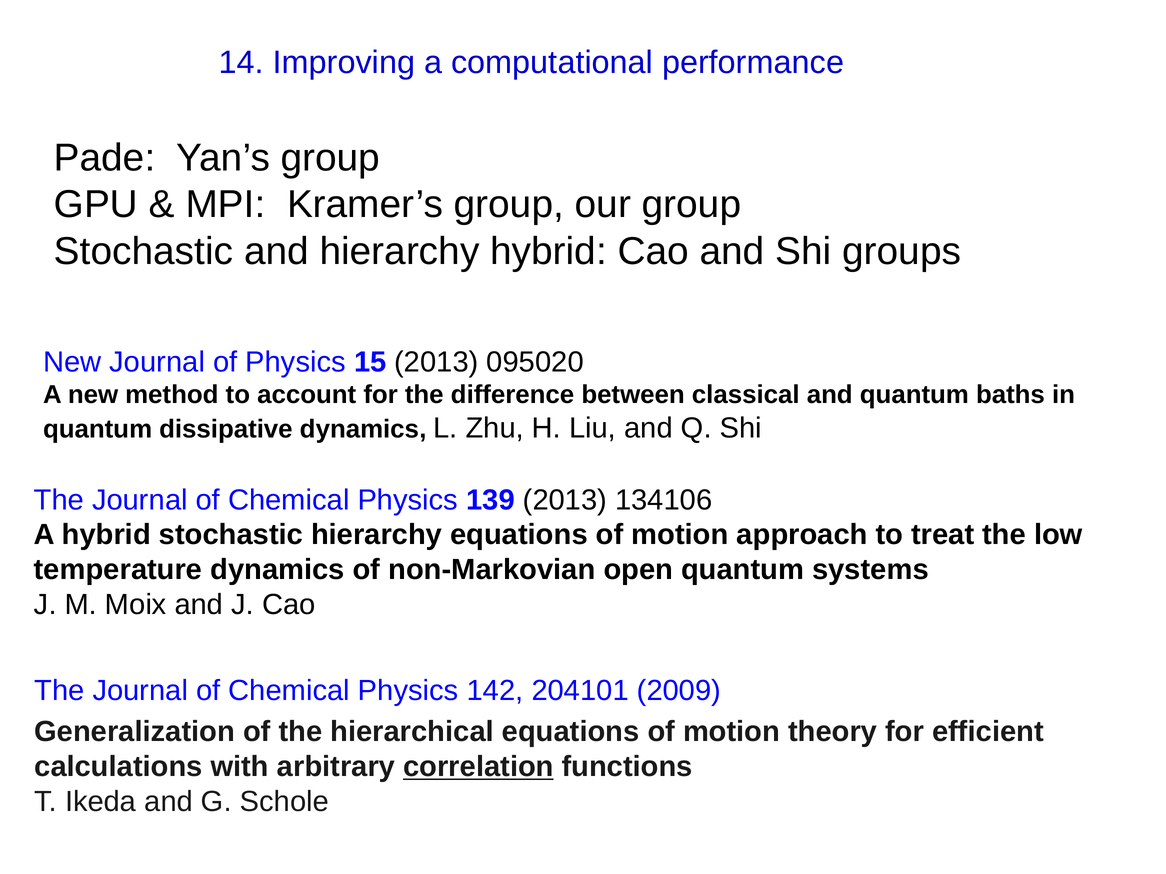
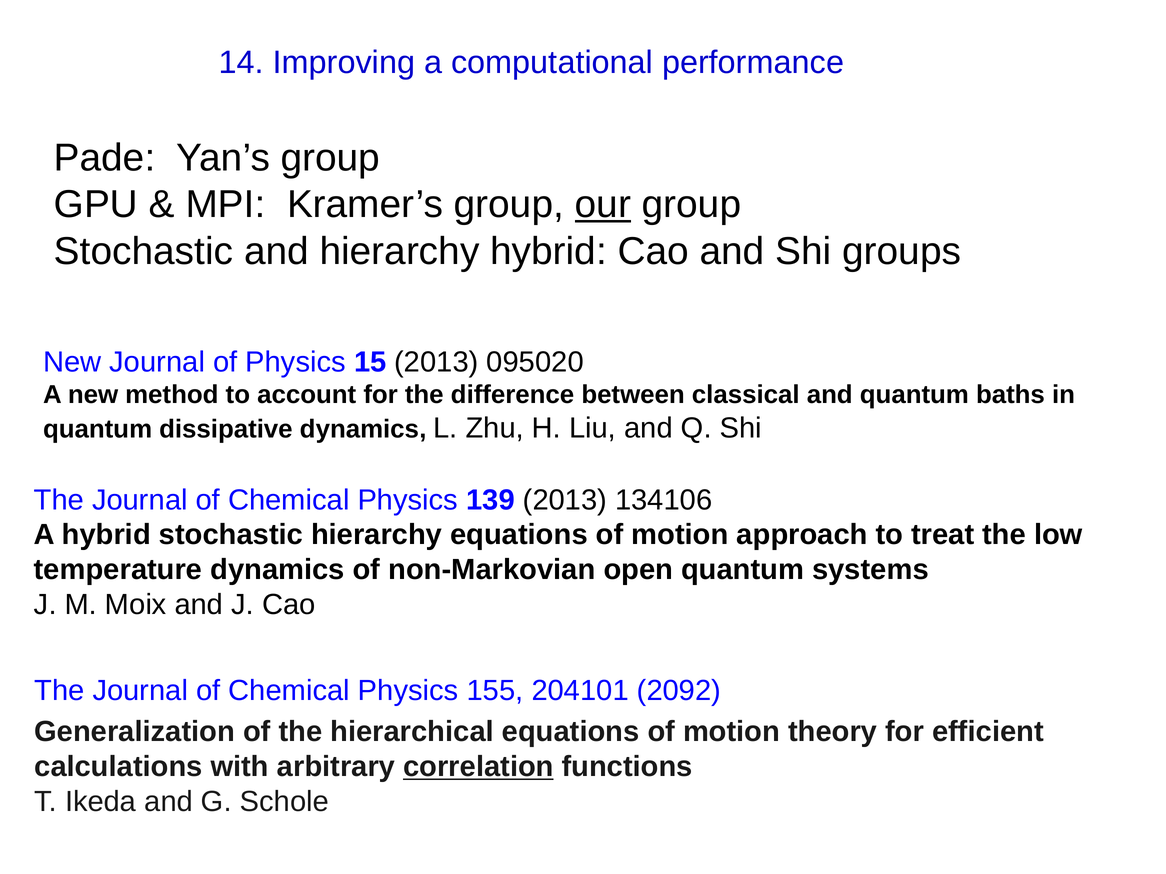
our underline: none -> present
142: 142 -> 155
2009: 2009 -> 2092
